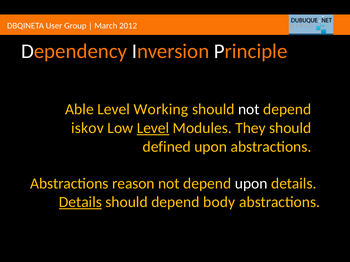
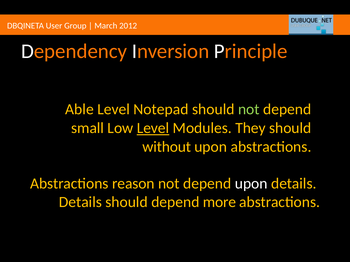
Working: Working -> Notepad
not at (249, 110) colour: white -> light green
iskov: iskov -> small
defined: defined -> without
Details at (80, 202) underline: present -> none
body: body -> more
